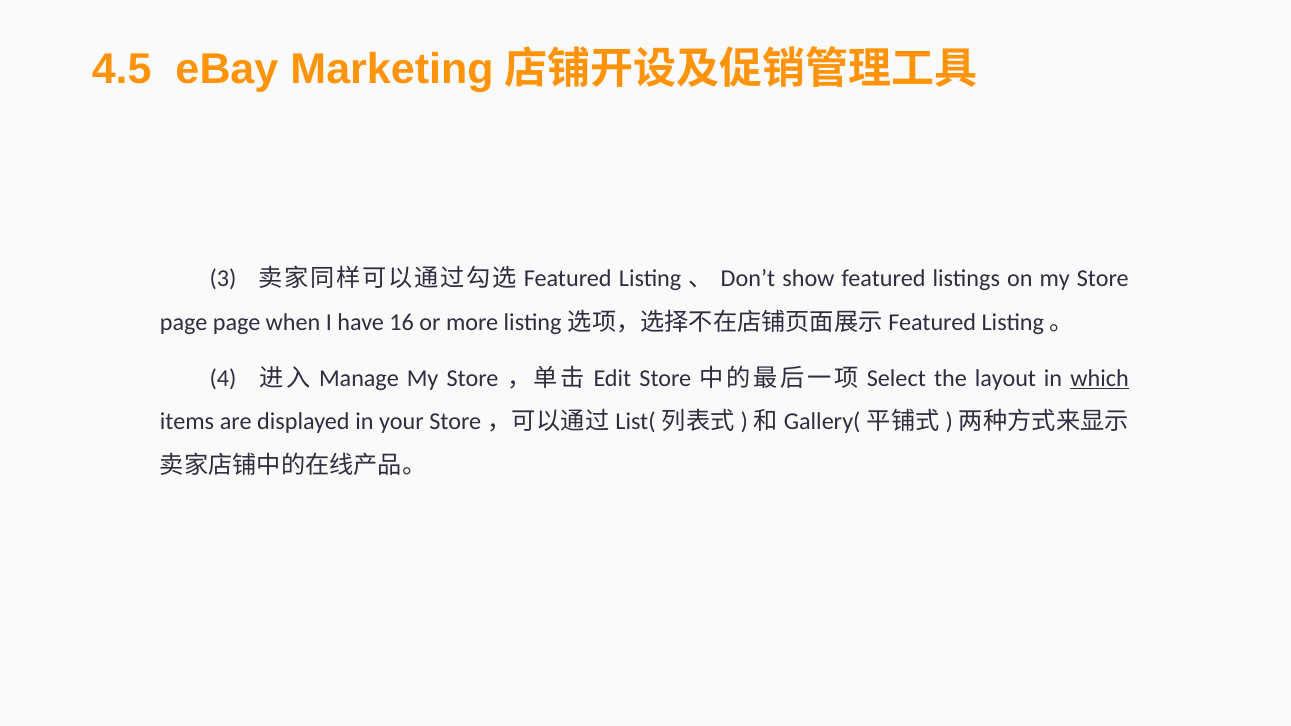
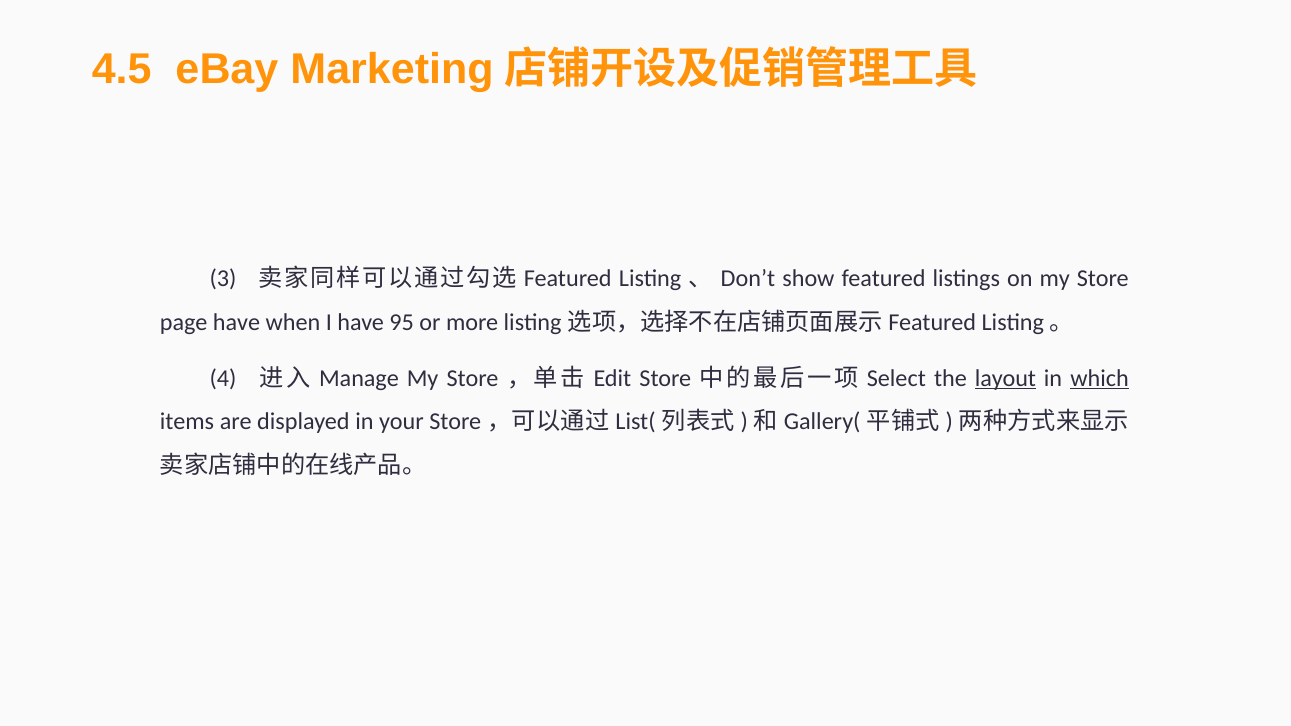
page page: page -> have
16: 16 -> 95
layout underline: none -> present
